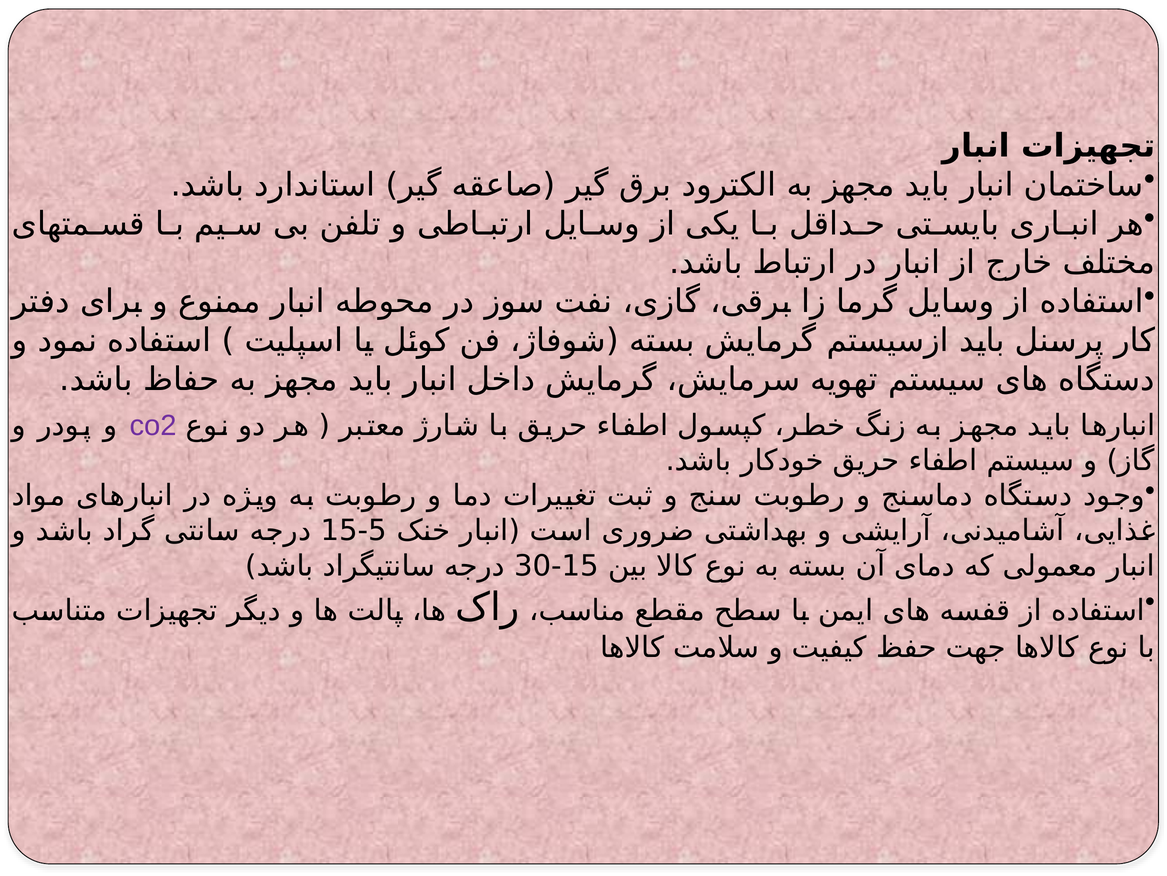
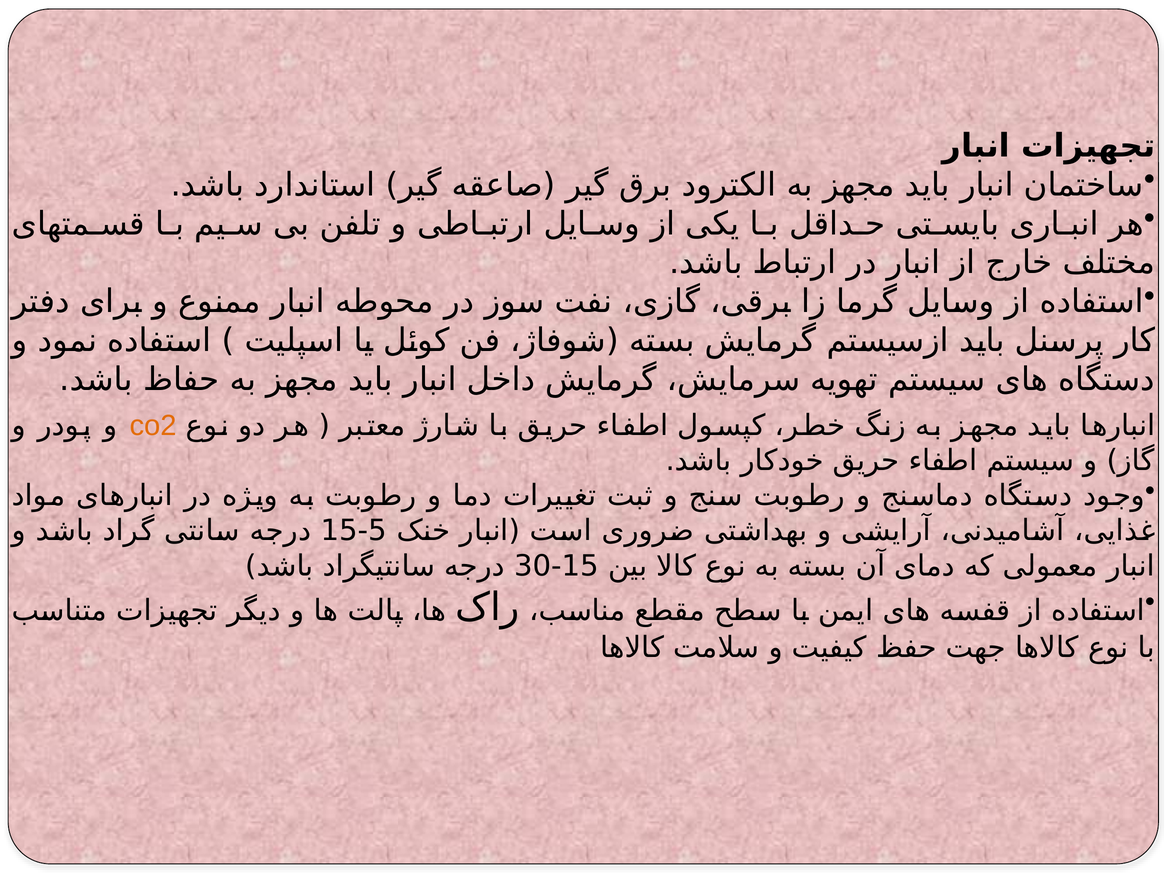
co2 colour: purple -> orange
